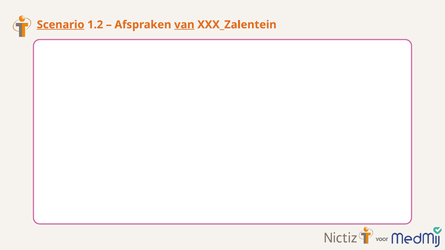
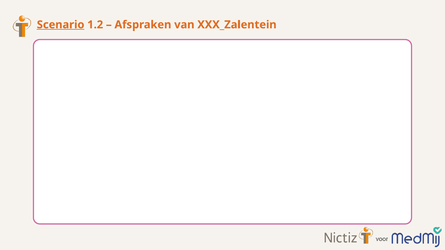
van underline: present -> none
